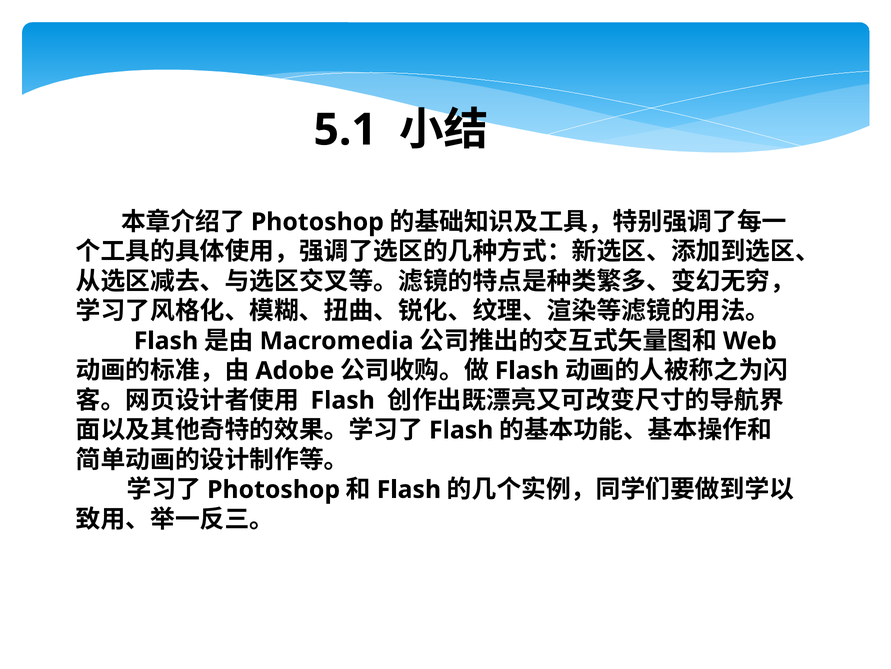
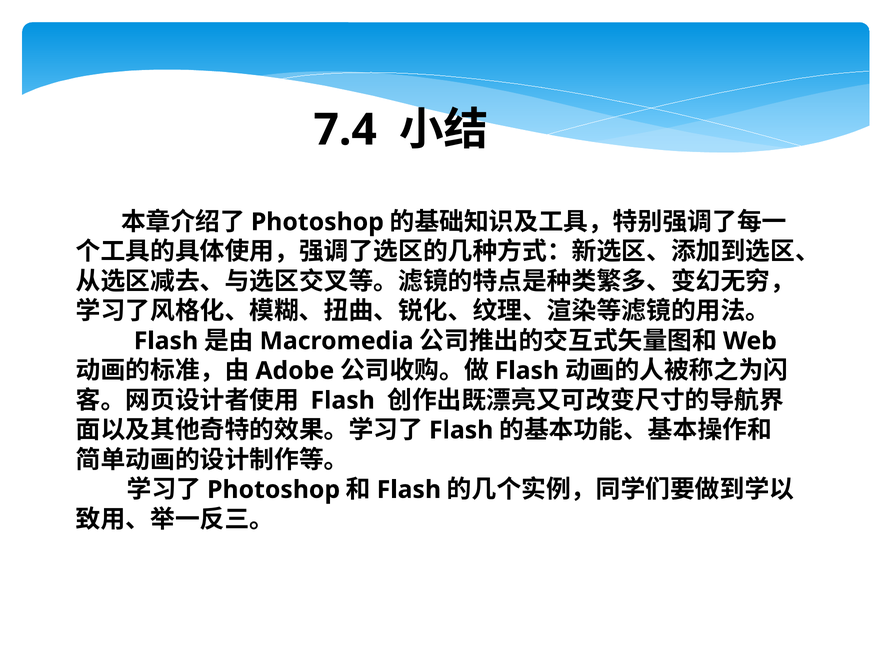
5.1: 5.1 -> 7.4
